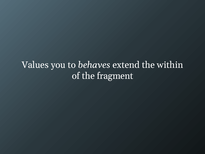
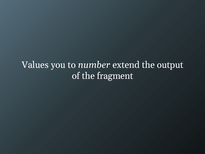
behaves: behaves -> number
within: within -> output
